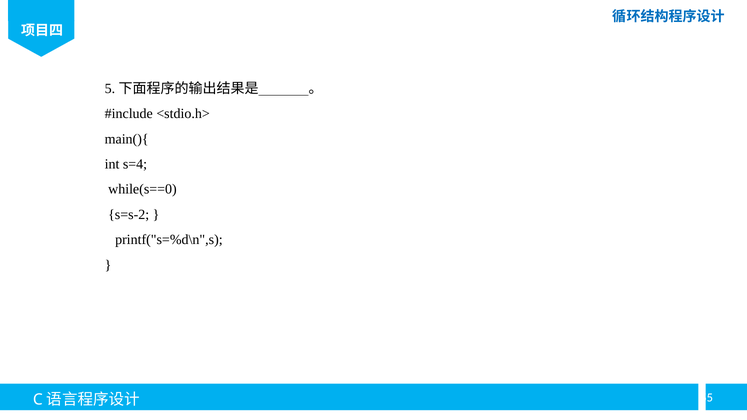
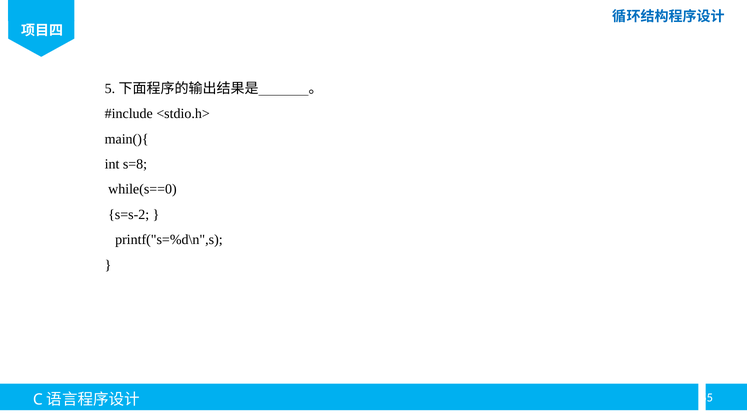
s=4: s=4 -> s=8
